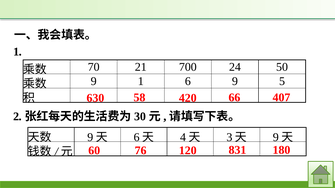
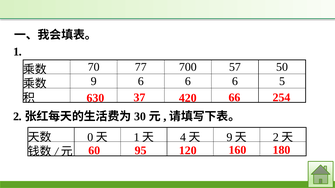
21: 21 -> 77
24: 24 -> 57
9 1: 1 -> 6
9 at (235, 81): 9 -> 6
58: 58 -> 37
407: 407 -> 254
9 at (90, 138): 9 -> 0
6 at (137, 138): 6 -> 1
3 at (229, 138): 3 -> 9
9 at (276, 138): 9 -> 2
76: 76 -> 95
831: 831 -> 160
